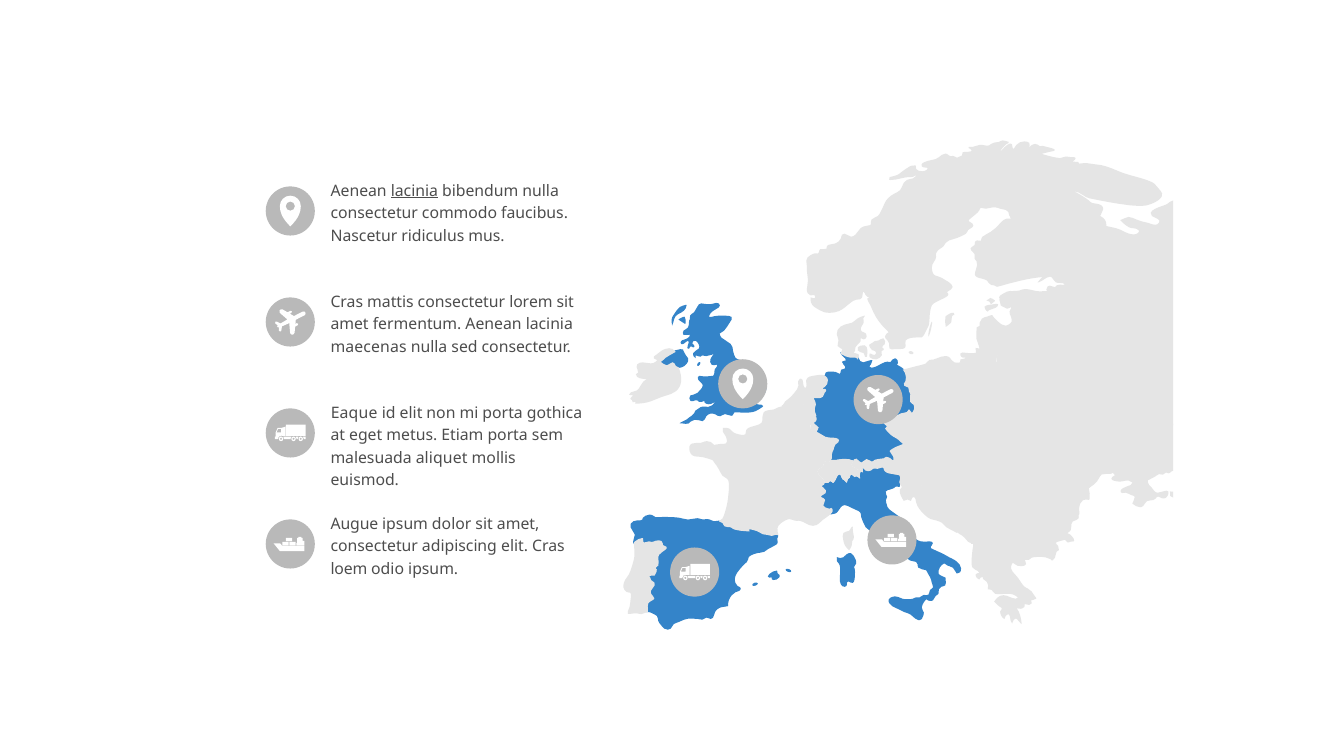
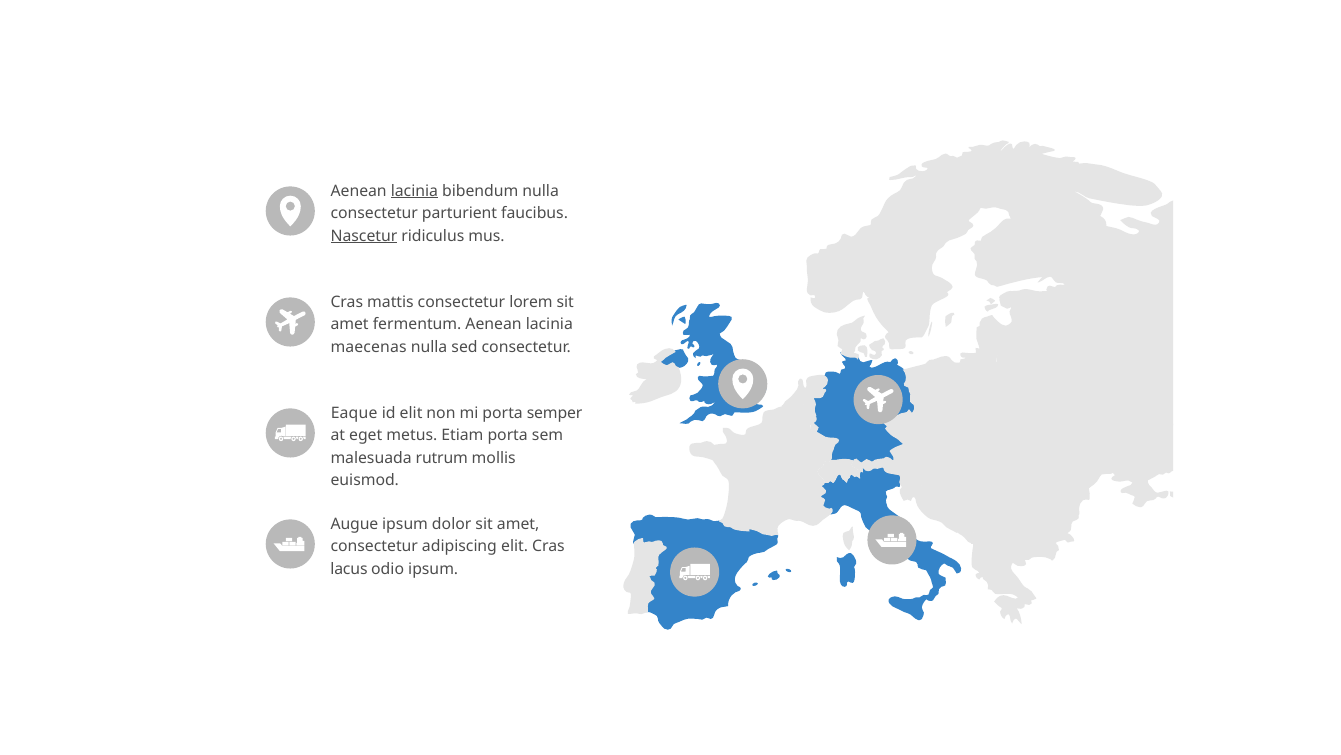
commodo: commodo -> parturient
Nascetur underline: none -> present
gothica: gothica -> semper
aliquet: aliquet -> rutrum
loem: loem -> lacus
